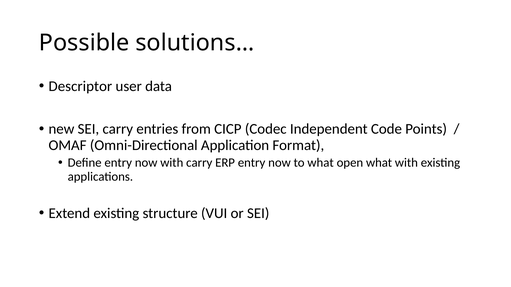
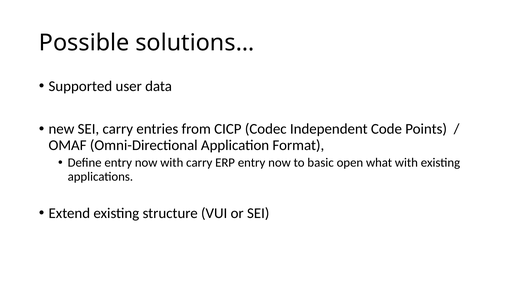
Descriptor: Descriptor -> Supported
to what: what -> basic
